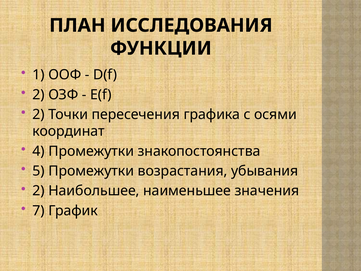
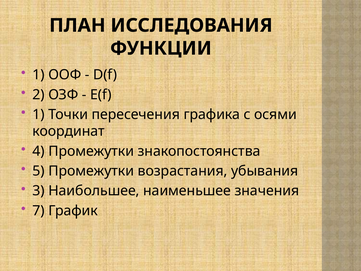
2 at (39, 114): 2 -> 1
2 at (39, 191): 2 -> 3
